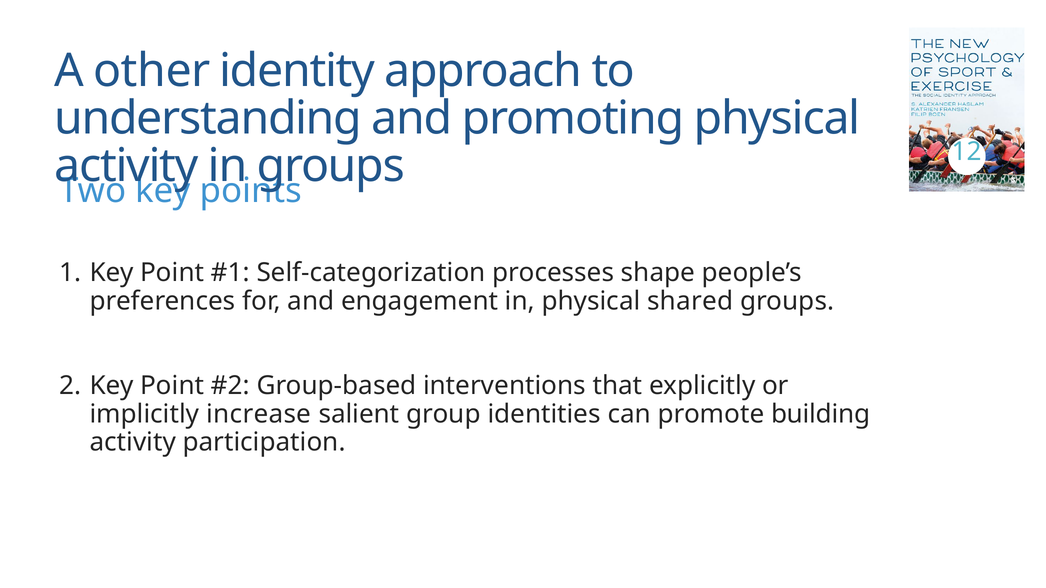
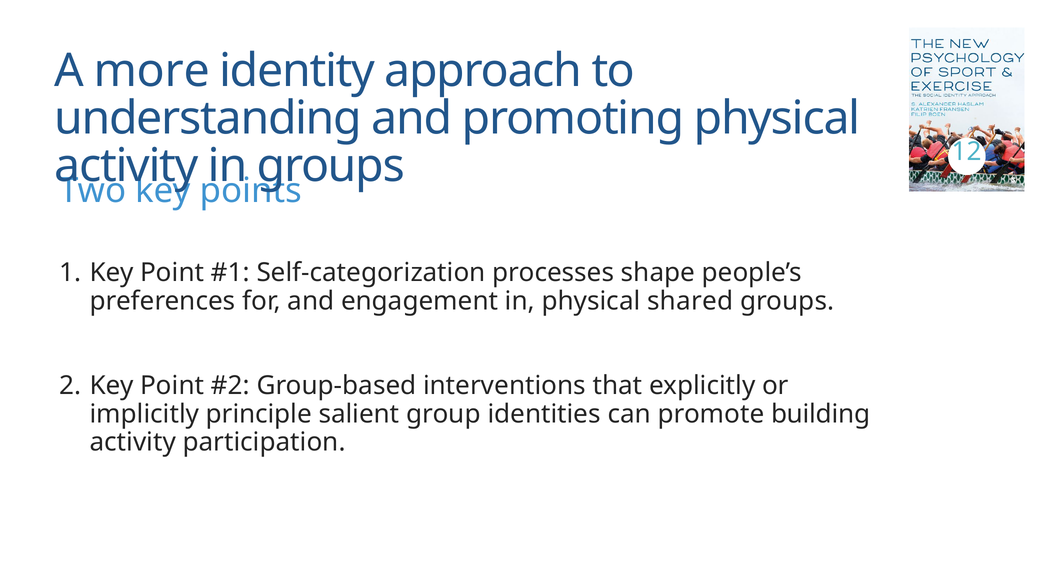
other: other -> more
increase: increase -> principle
